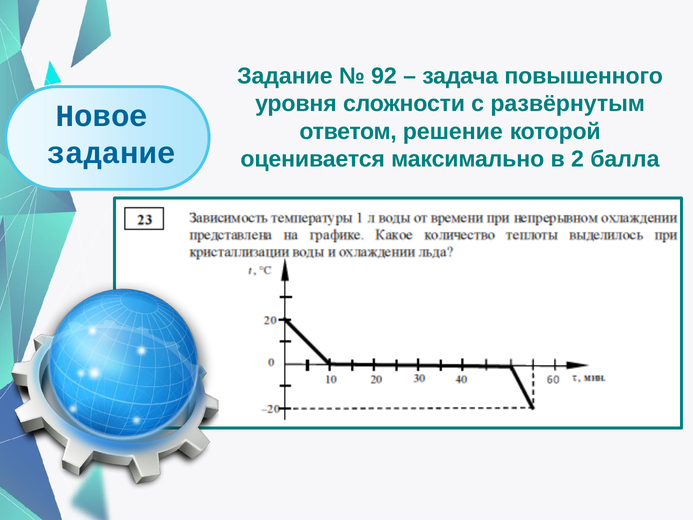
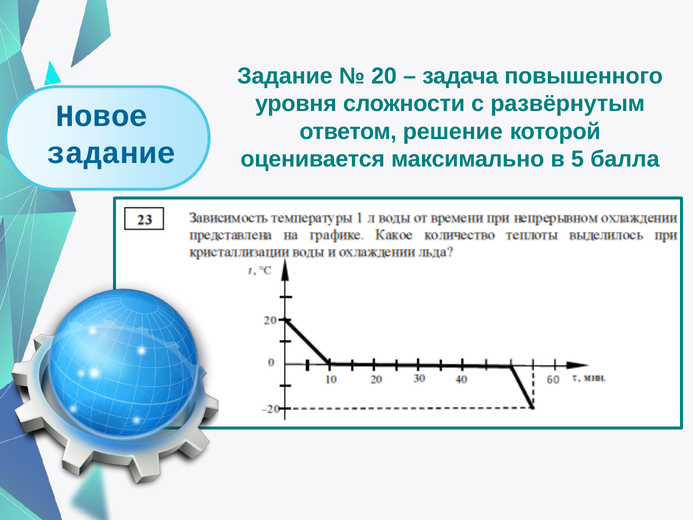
92: 92 -> 20
2: 2 -> 5
